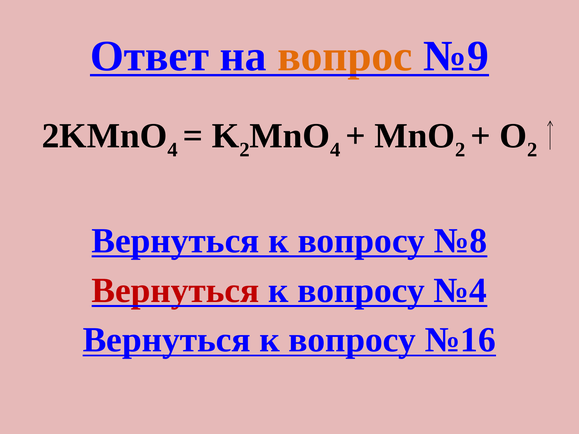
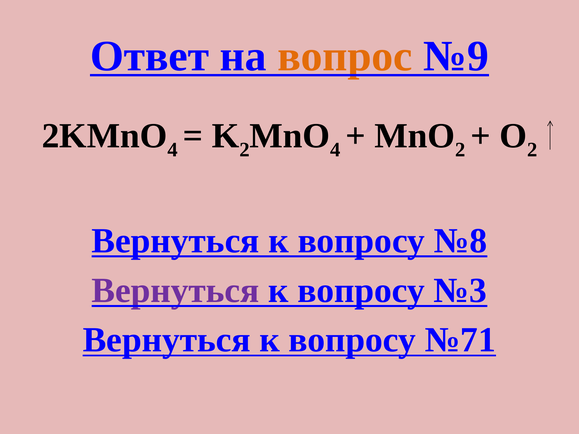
Вернуться at (176, 291) colour: red -> purple
№4: №4 -> №3
№16: №16 -> №71
